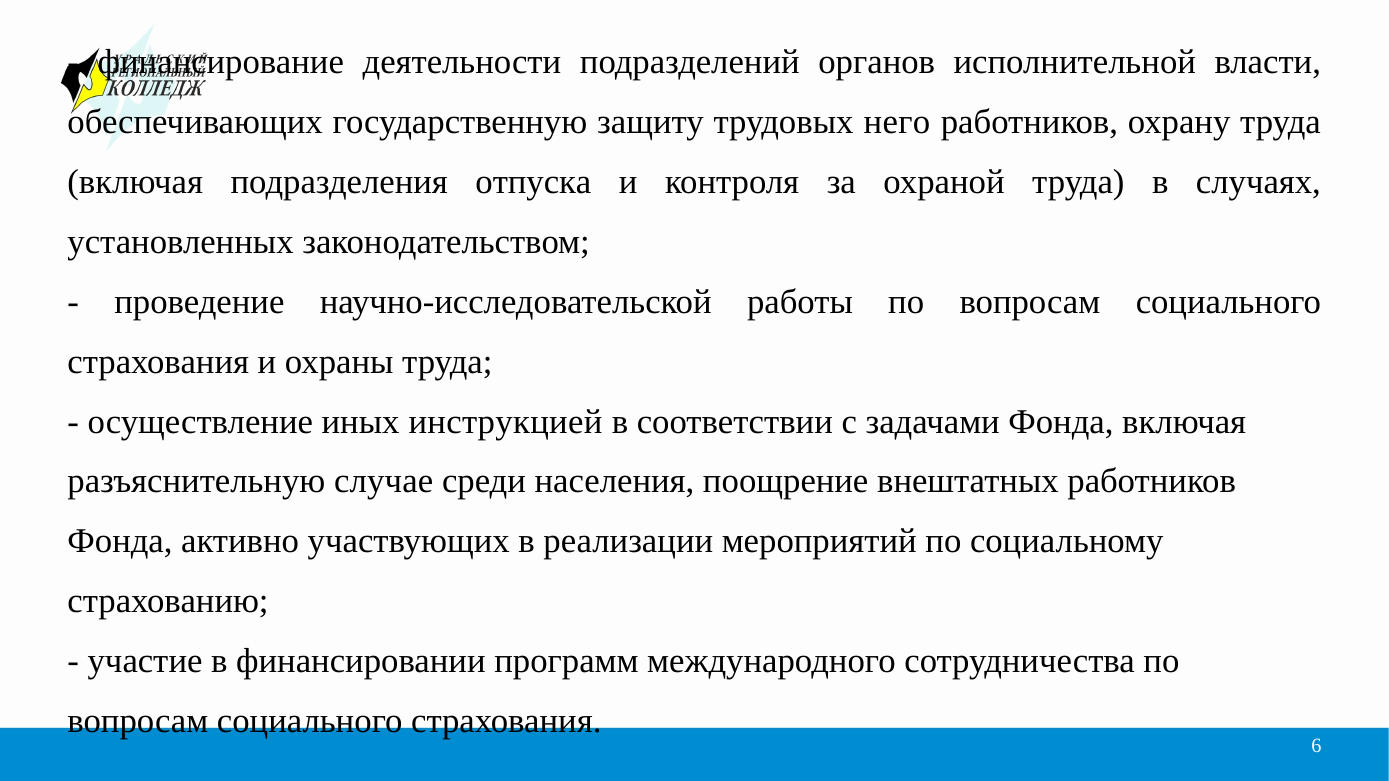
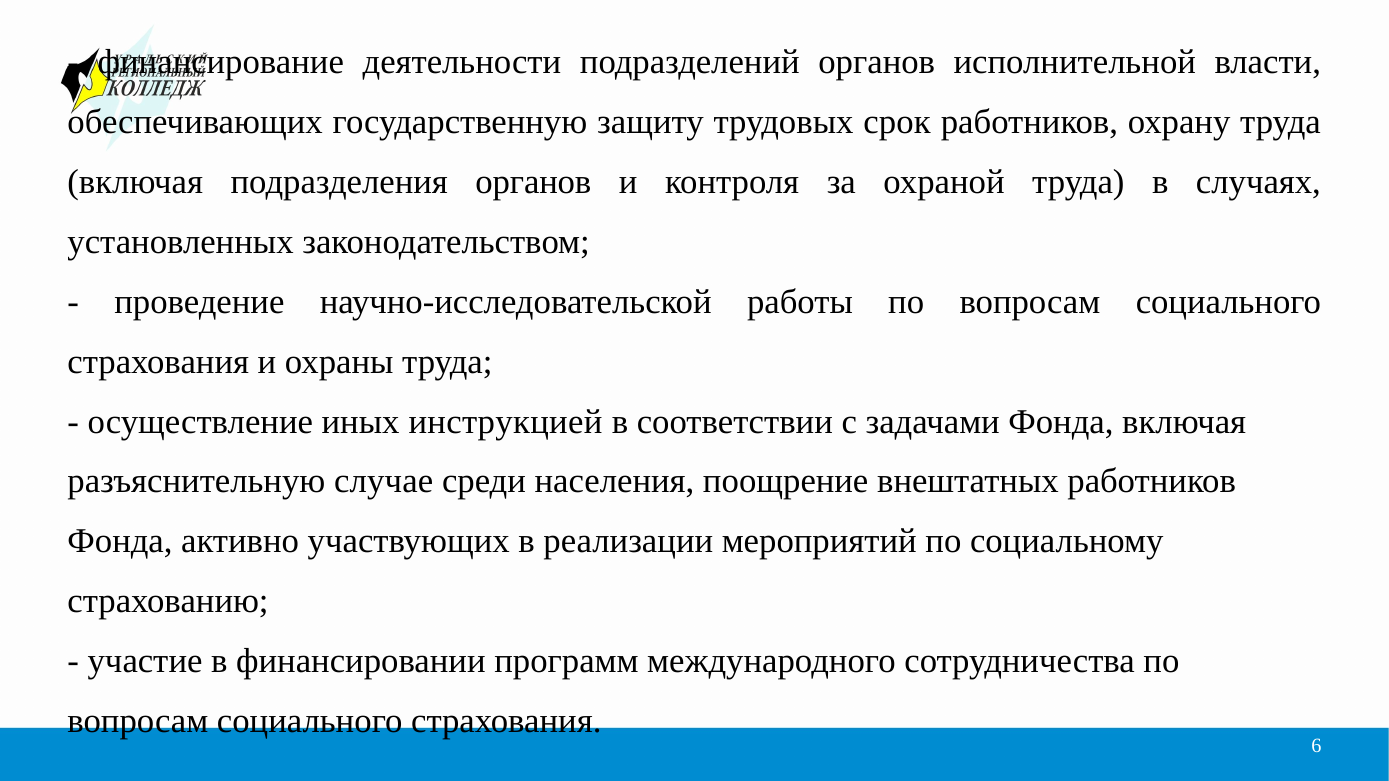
него: него -> срок
подразделения отпуска: отпуска -> органов
